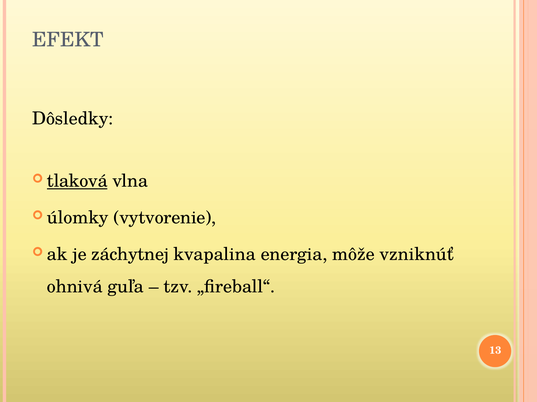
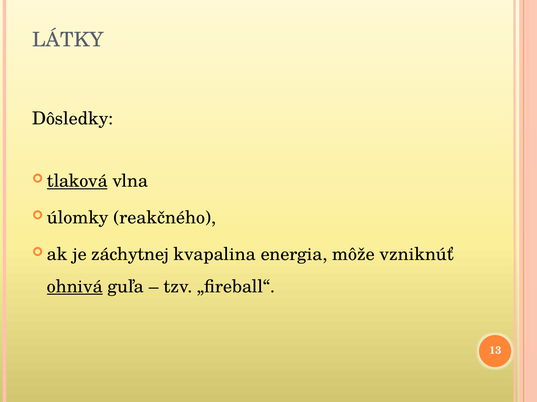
EFEKT: EFEKT -> LÁTKY
vytvorenie: vytvorenie -> reakčného
ohnivá underline: none -> present
